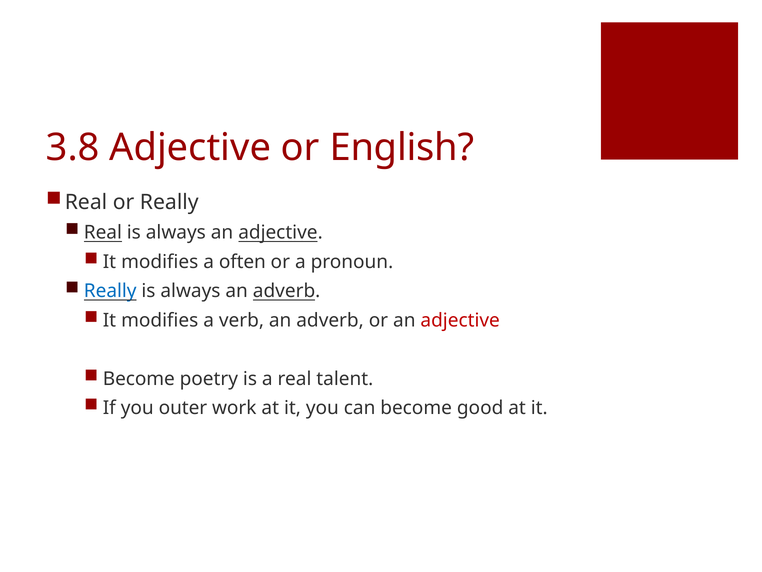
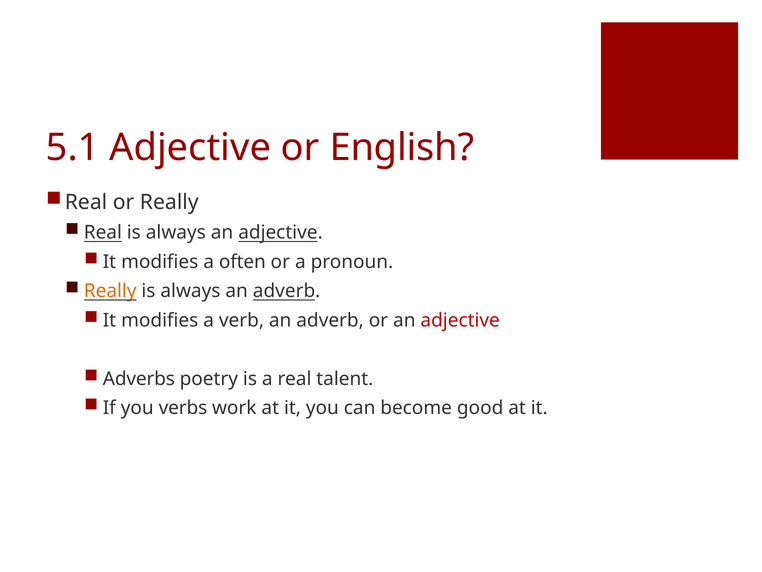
3.8: 3.8 -> 5.1
Really at (110, 291) colour: blue -> orange
Become at (139, 379): Become -> Adverbs
outer: outer -> verbs
